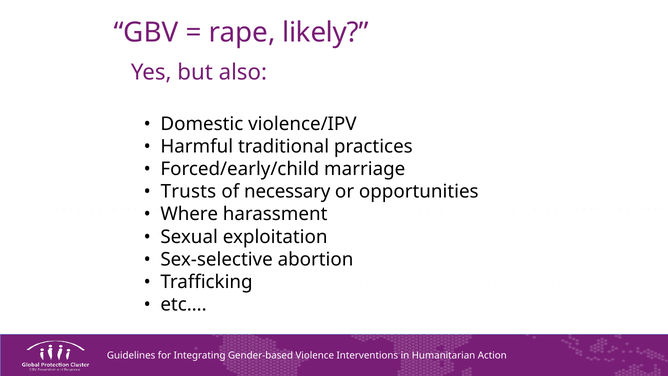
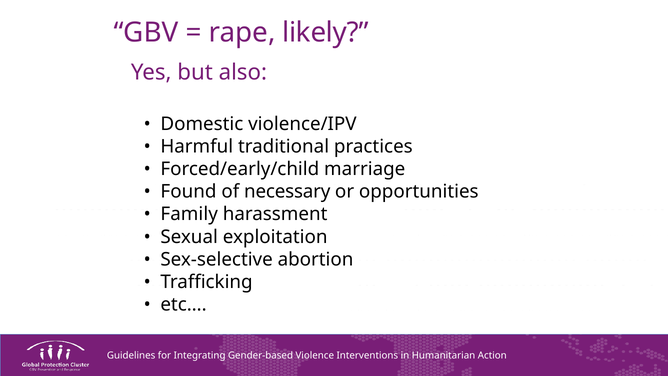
Trusts: Trusts -> Found
Where: Where -> Family
